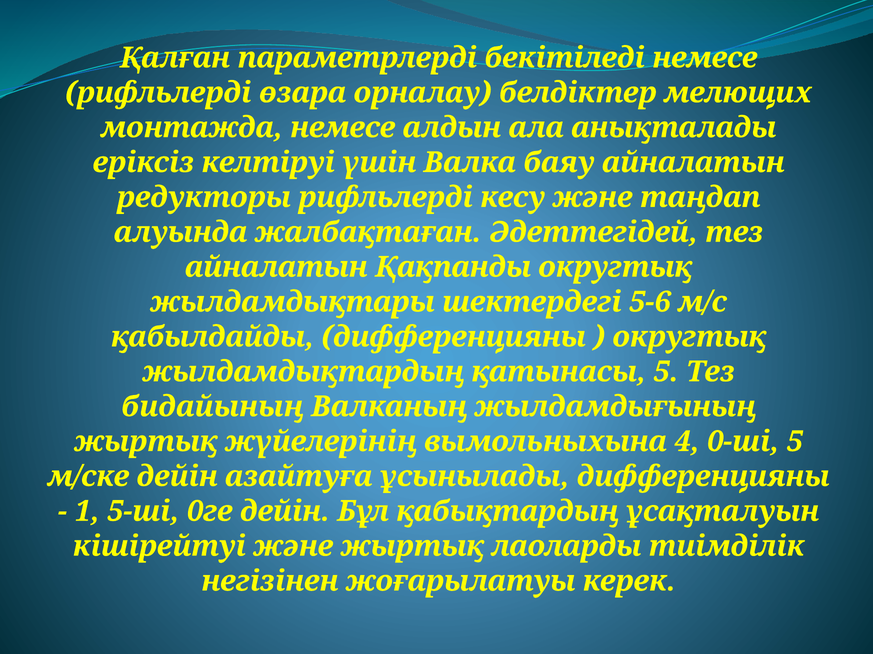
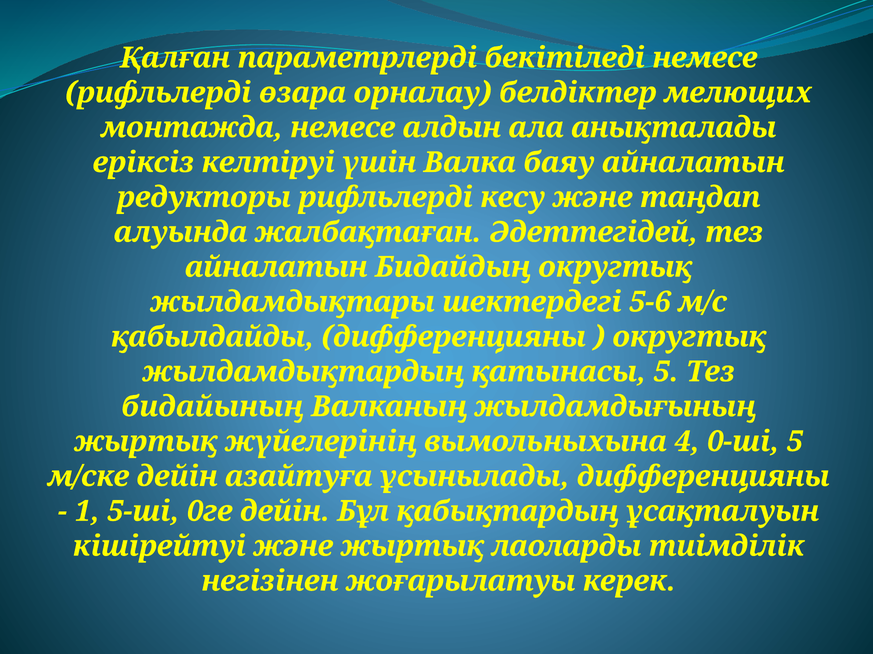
Қақпанды: Қақпанды -> Бидайдың
